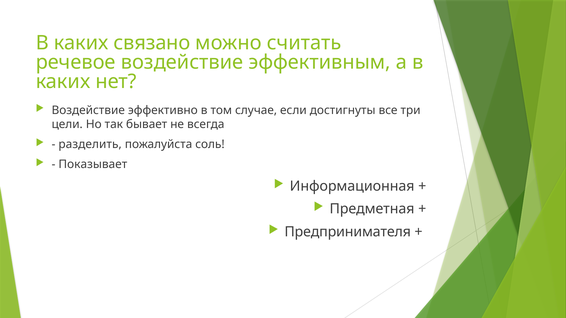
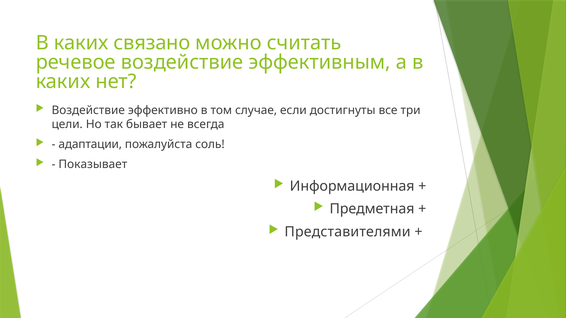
разделить: разделить -> адаптации
Предпринимателя: Предпринимателя -> Представителями
